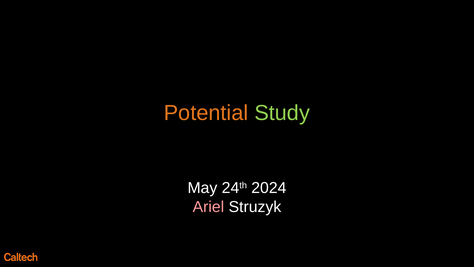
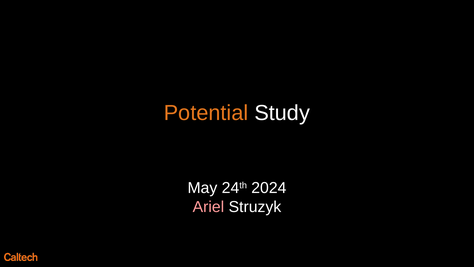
Study colour: light green -> white
